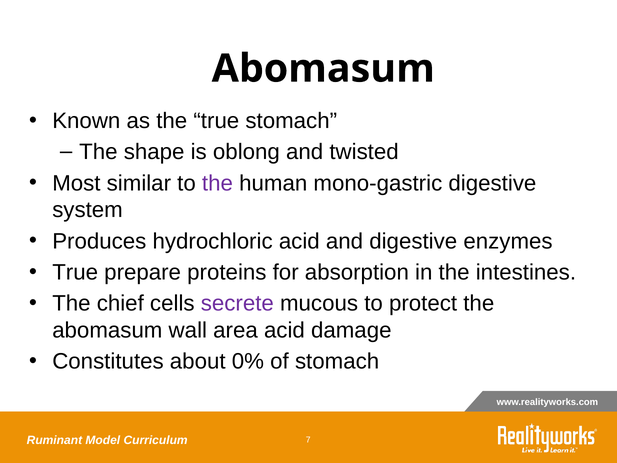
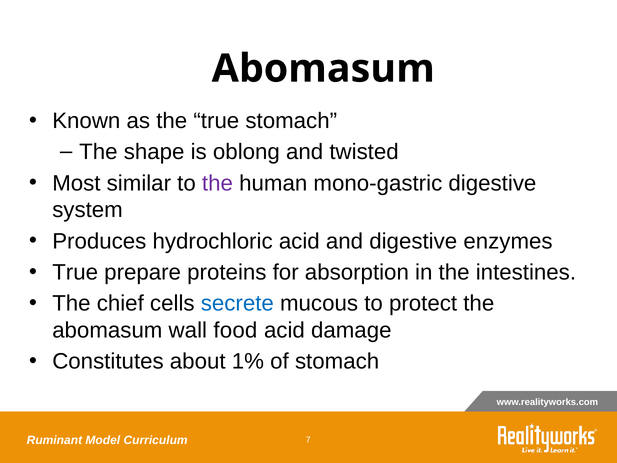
secrete colour: purple -> blue
area: area -> food
0%: 0% -> 1%
